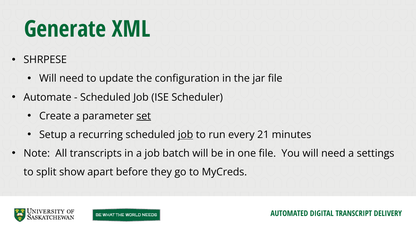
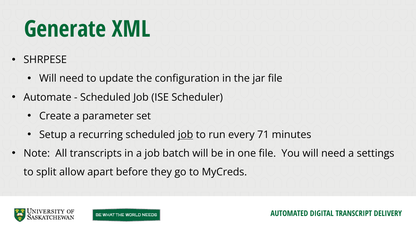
set underline: present -> none
21: 21 -> 71
show: show -> allow
